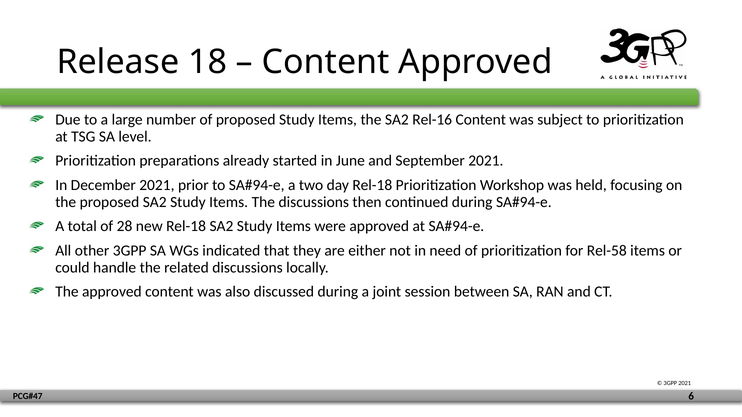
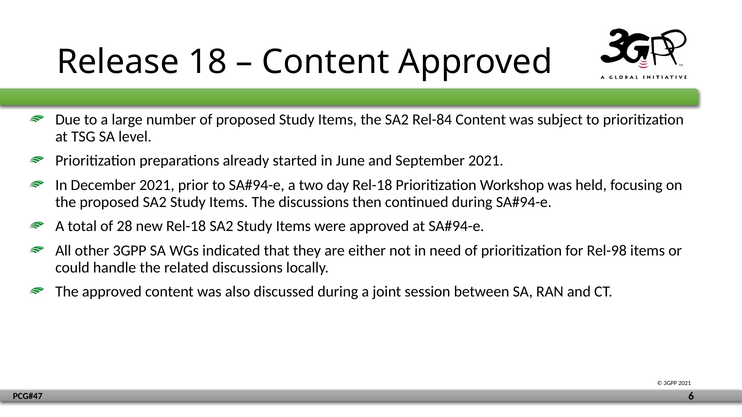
Rel-16: Rel-16 -> Rel-84
Rel-58: Rel-58 -> Rel-98
